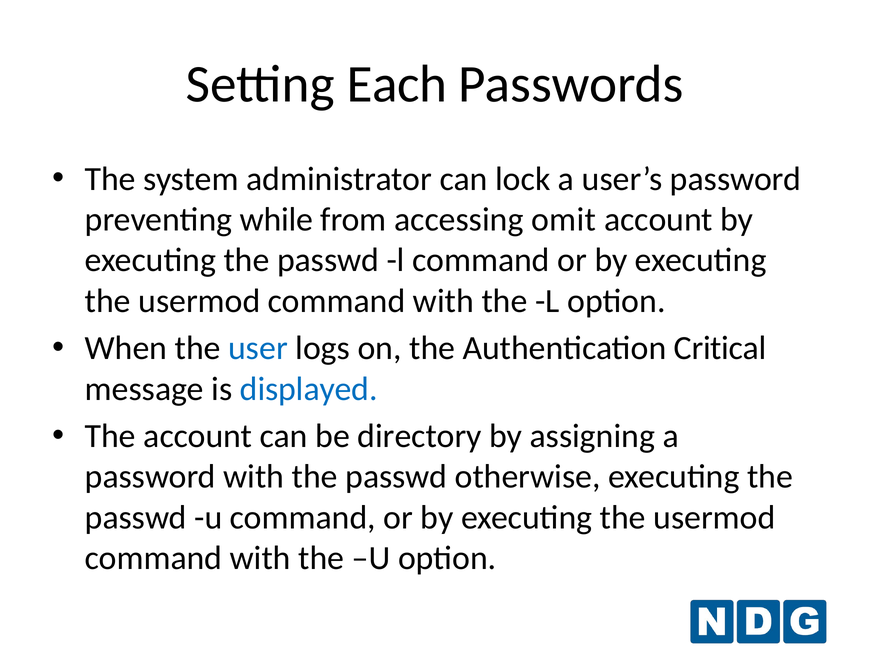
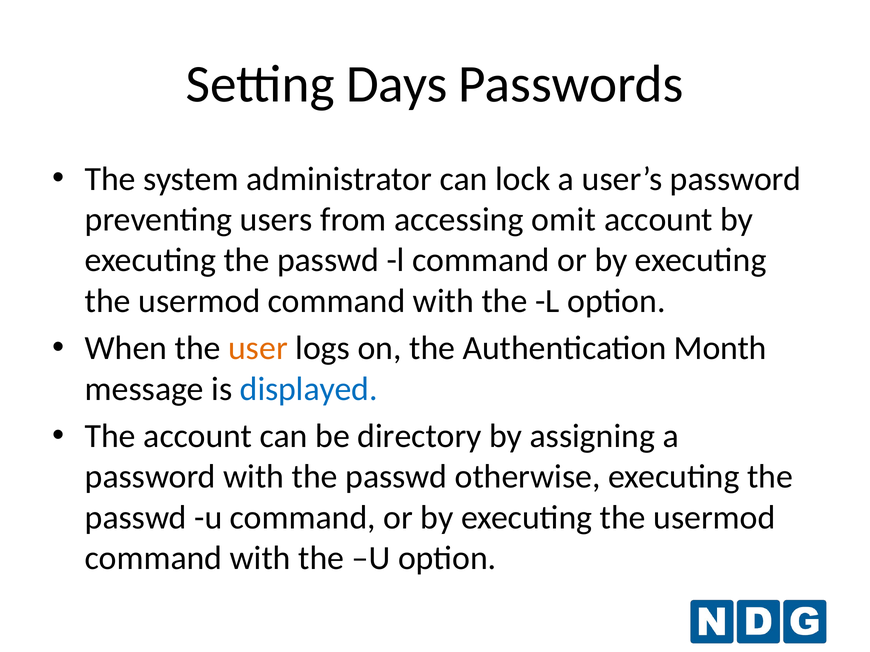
Each: Each -> Days
while: while -> users
user colour: blue -> orange
Critical: Critical -> Month
